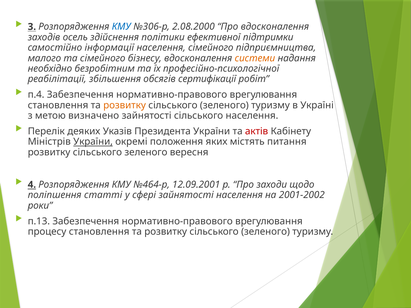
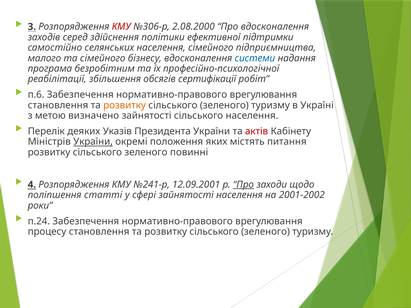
КМУ at (121, 27) colour: blue -> red
осель: осель -> серед
інформації: інформації -> селянських
системи colour: orange -> blue
необхідно: необхідно -> програма
п.4: п.4 -> п.6
вересня: вересня -> повинні
№464-р: №464-р -> №241-р
Про at (243, 185) underline: none -> present
п.13: п.13 -> п.24
